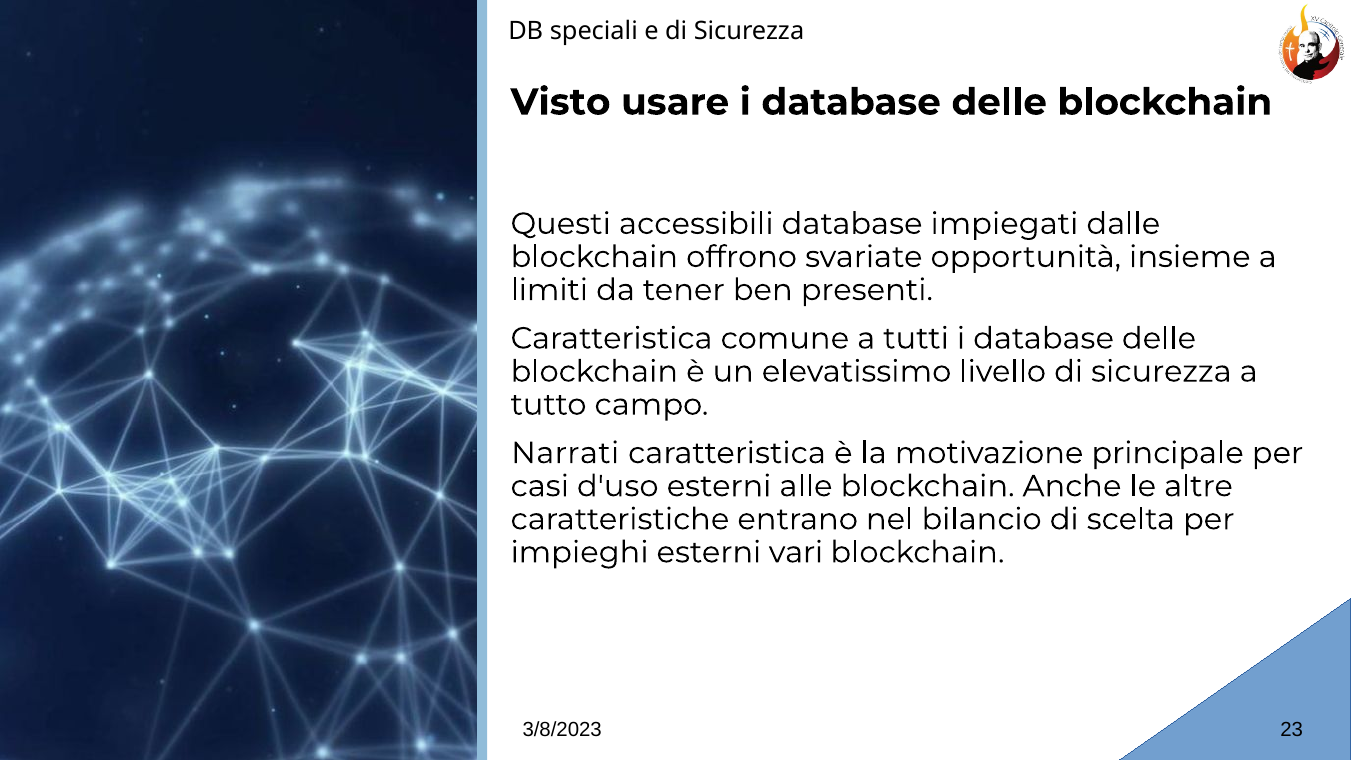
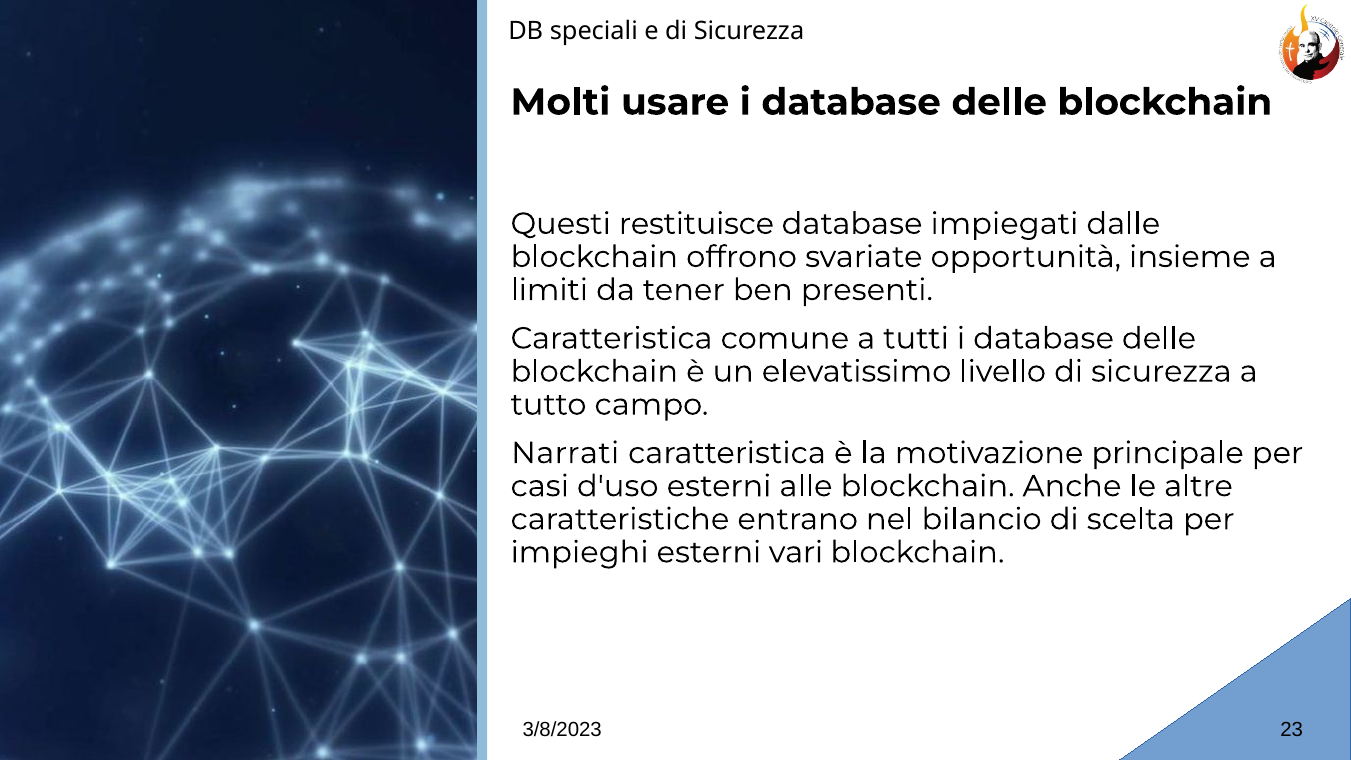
Visto: Visto -> Molti
accessibili: accessibili -> restituisce
